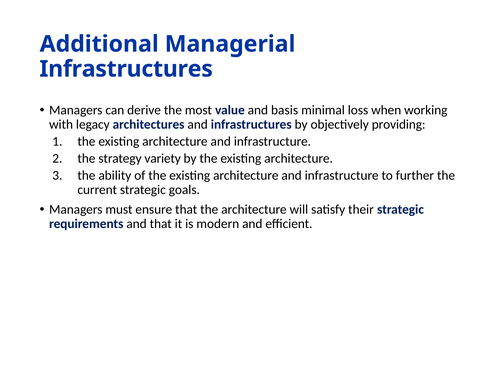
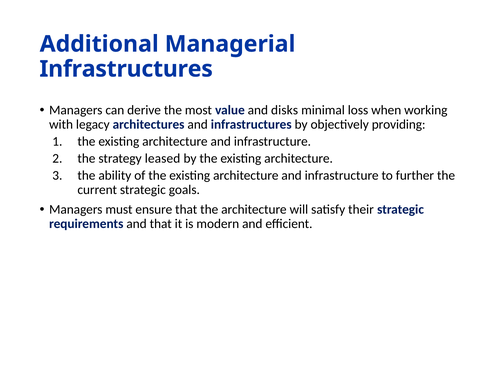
basis: basis -> disks
variety: variety -> leased
